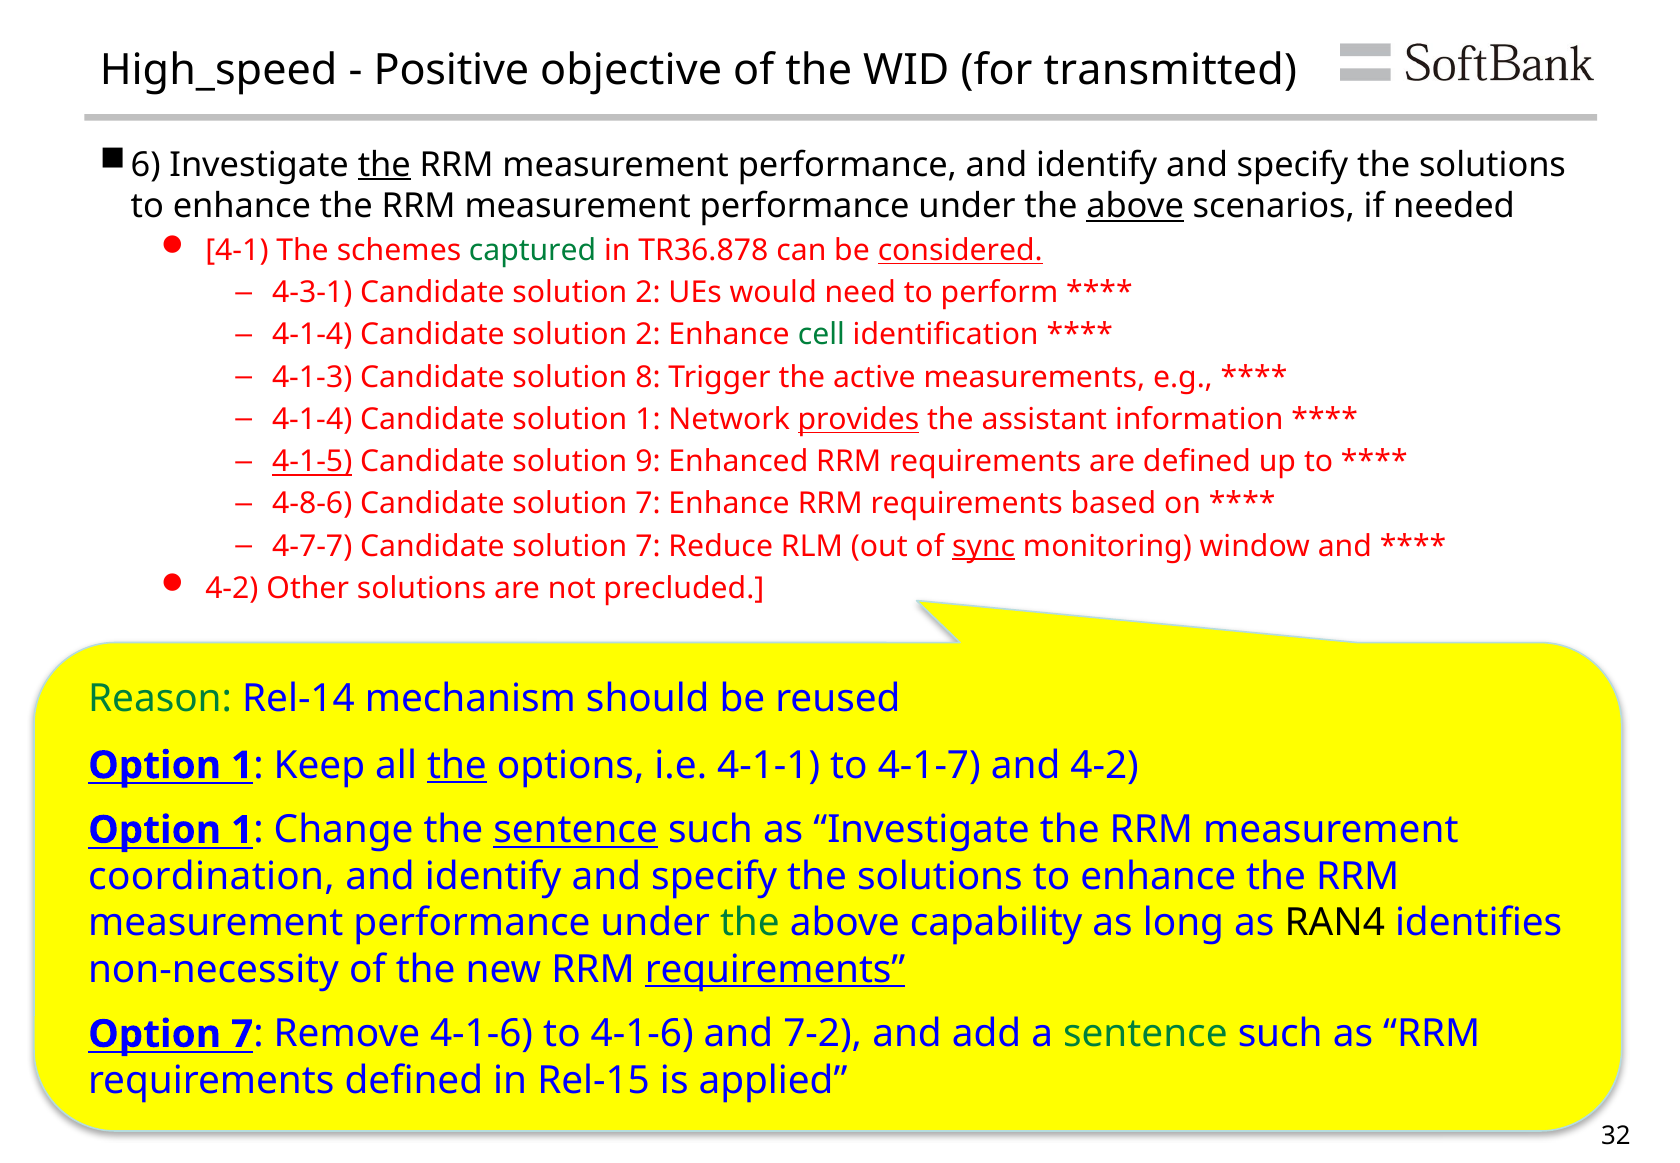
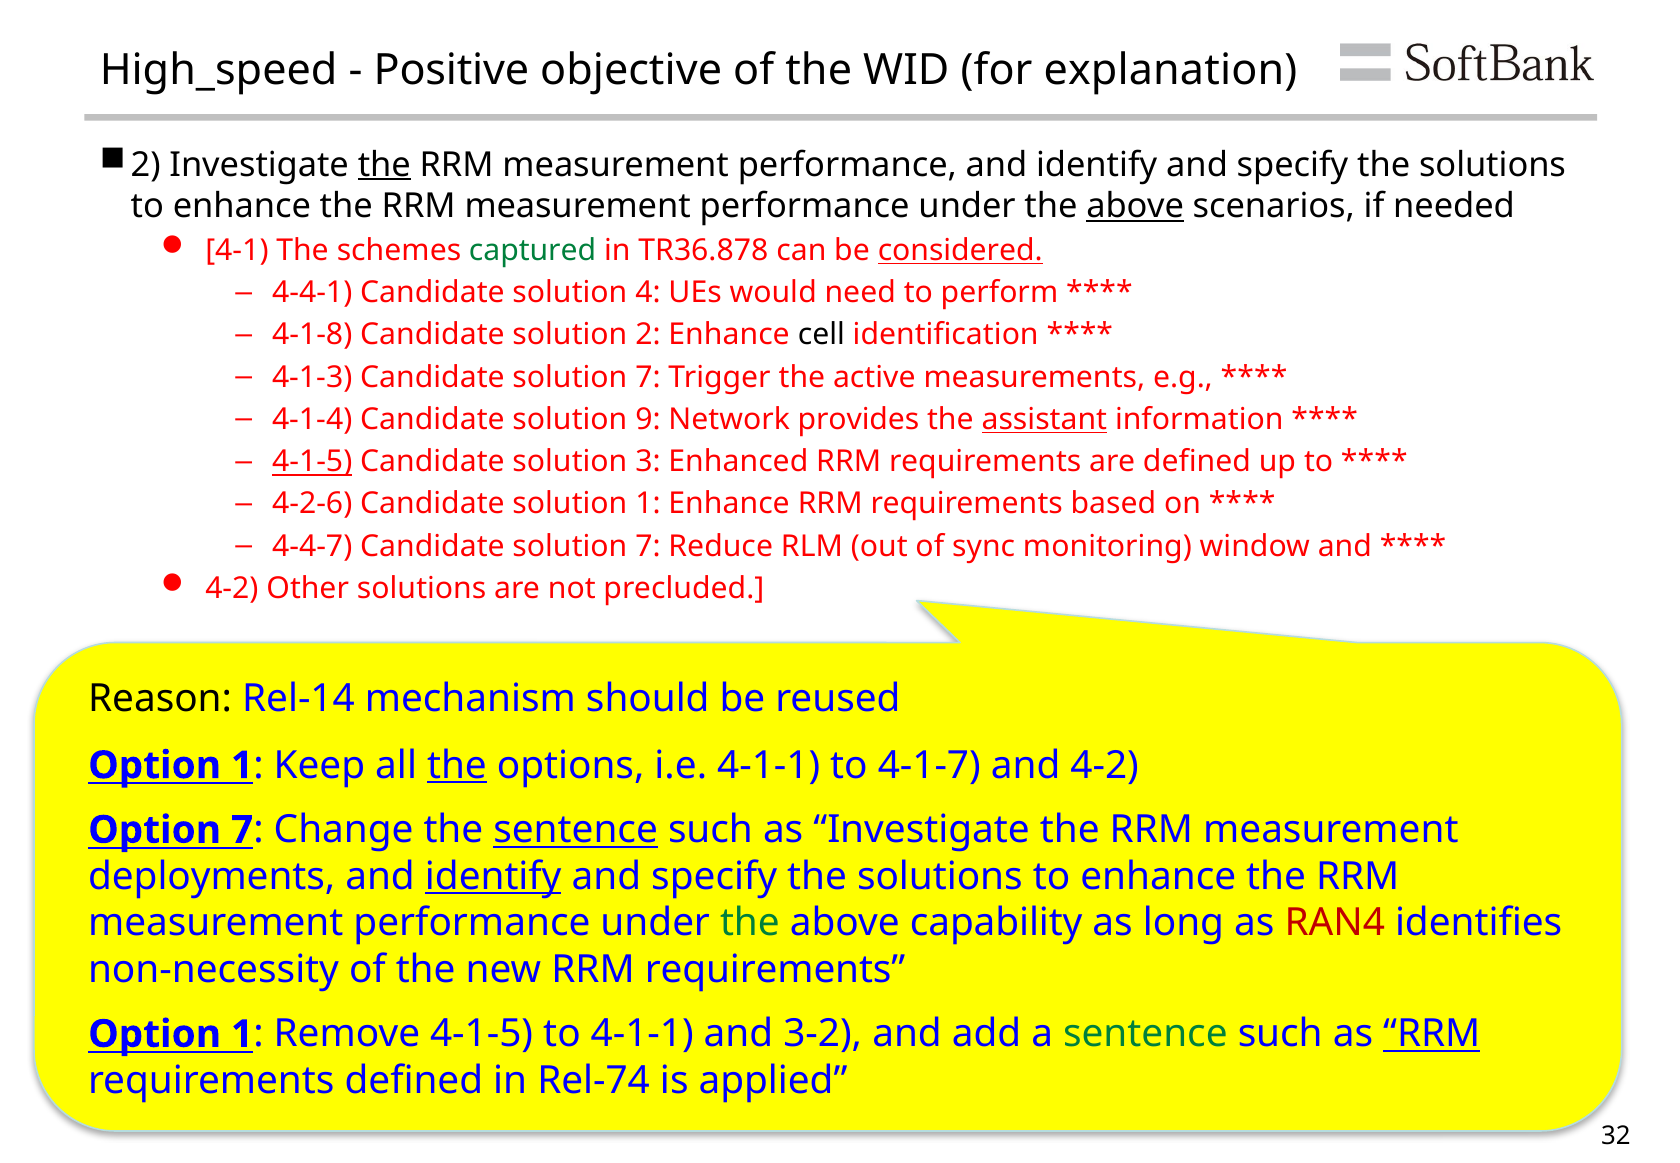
transmitted: transmitted -> explanation
6 at (146, 165): 6 -> 2
4-3-1: 4-3-1 -> 4-4-1
2 at (648, 293): 2 -> 4
4-1-4 at (312, 335): 4-1-4 -> 4-1-8
cell colour: green -> black
4-1-3 Candidate solution 8: 8 -> 7
solution 1: 1 -> 9
provides underline: present -> none
assistant underline: none -> present
9: 9 -> 3
4-8-6: 4-8-6 -> 4-2-6
7 at (648, 504): 7 -> 1
4-7-7: 4-7-7 -> 4-4-7
sync underline: present -> none
Reason colour: green -> black
1 at (242, 830): 1 -> 7
coordination: coordination -> deployments
identify at (493, 877) underline: none -> present
RAN4 colour: black -> red
requirements at (775, 970) underline: present -> none
7 at (242, 1034): 7 -> 1
Remove 4-1-6: 4-1-6 -> 4-1-5
to 4-1-6: 4-1-6 -> 4-1-1
7-2: 7-2 -> 3-2
RRM at (1432, 1034) underline: none -> present
Rel-15: Rel-15 -> Rel-74
